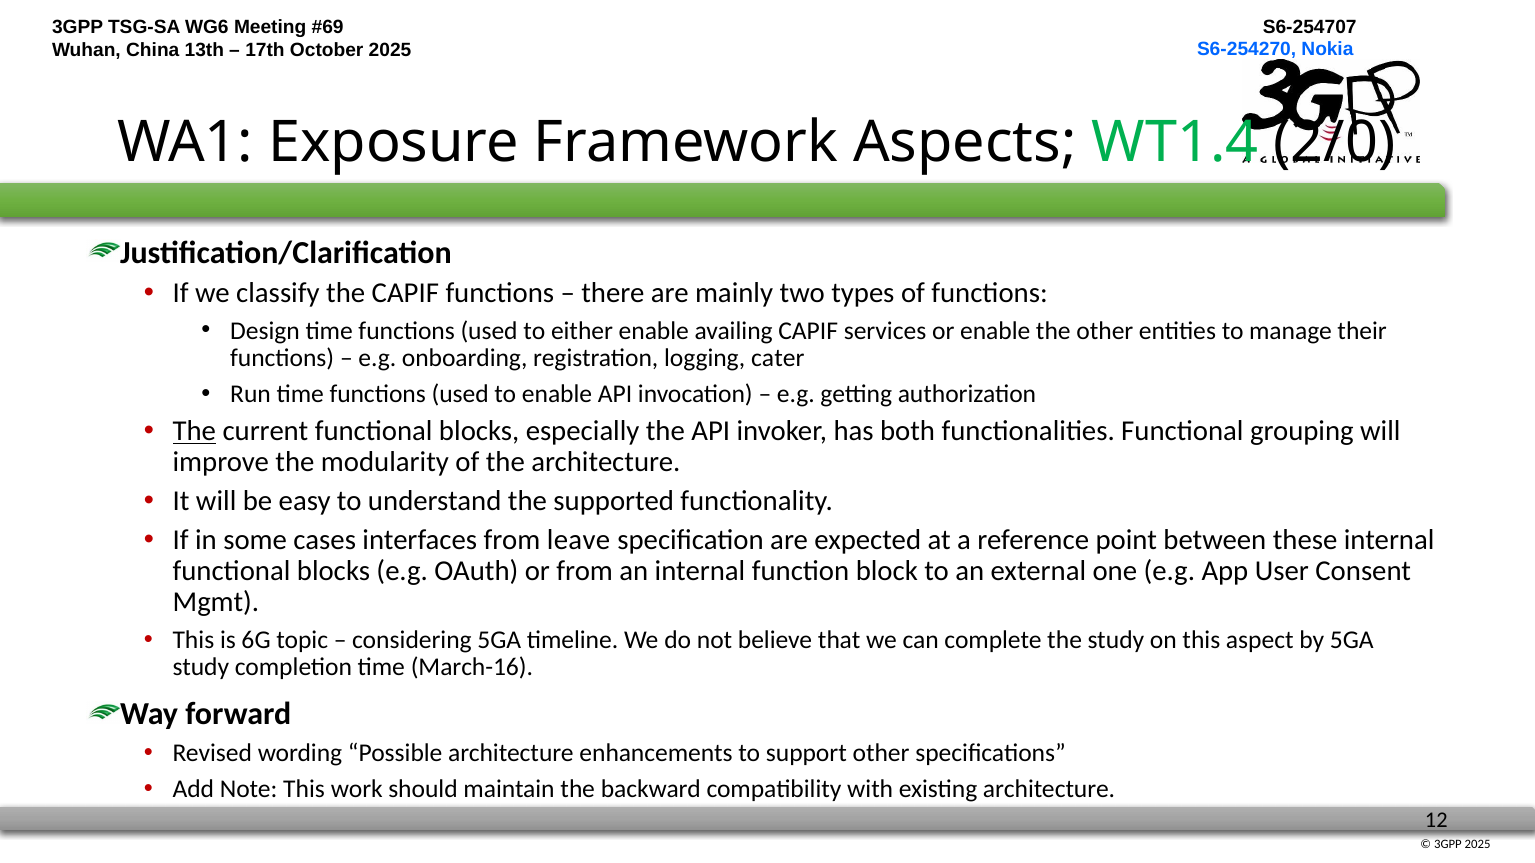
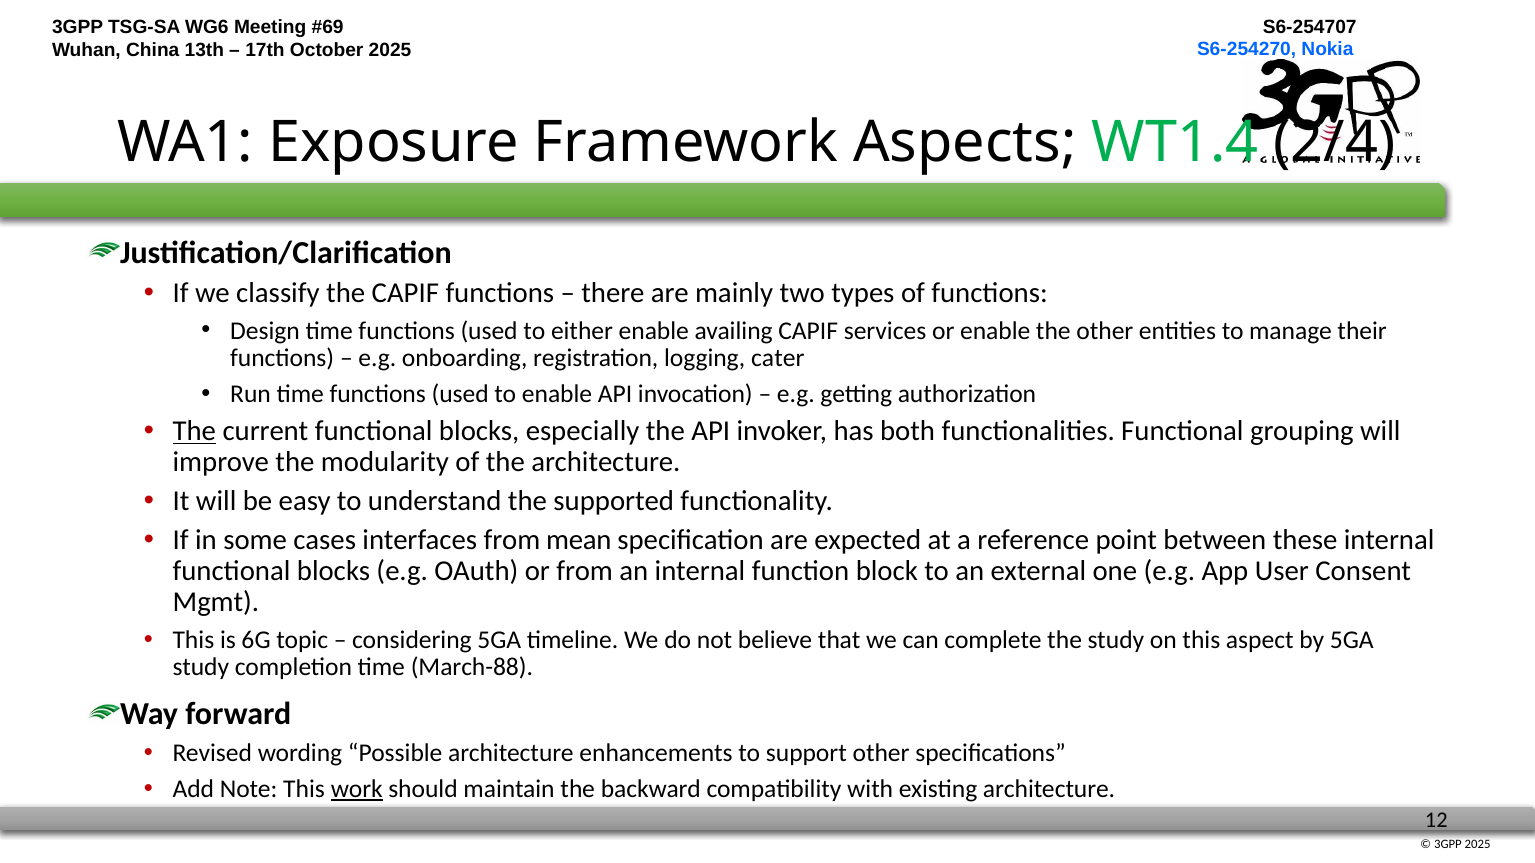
2/0: 2/0 -> 2/4
leave: leave -> mean
March-16: March-16 -> March-88
work underline: none -> present
